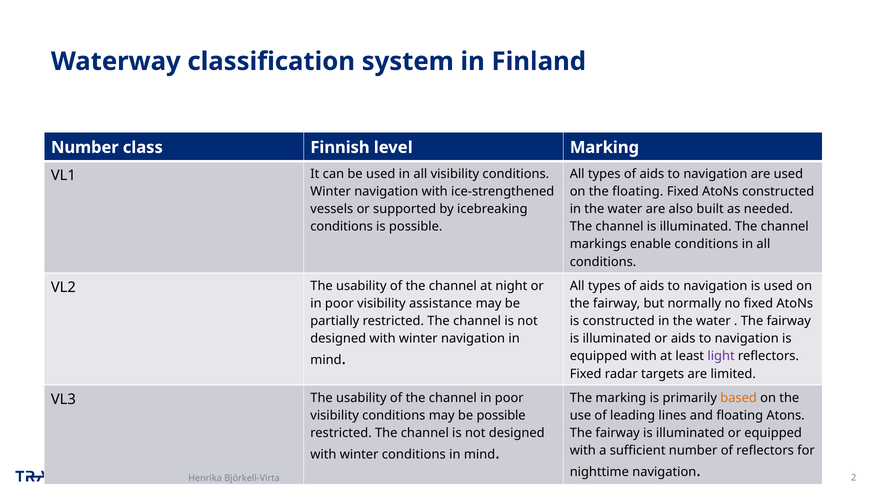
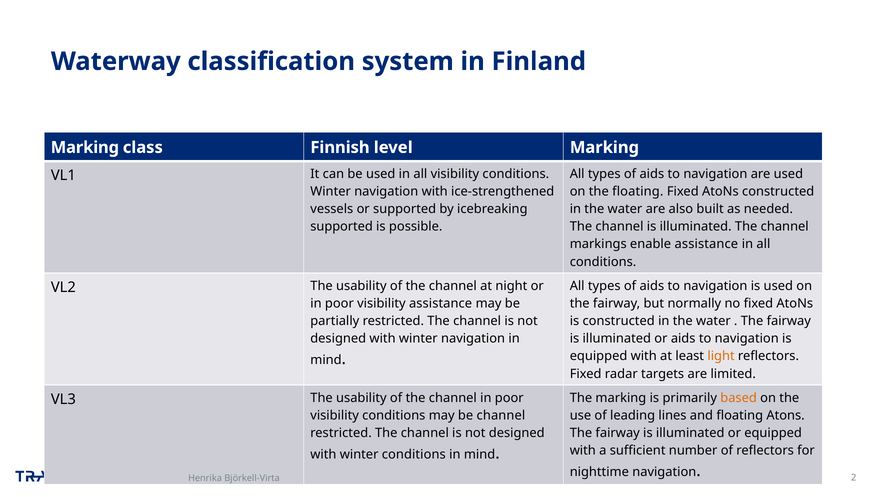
Number at (85, 147): Number -> Marking
conditions at (342, 227): conditions -> supported
enable conditions: conditions -> assistance
light colour: purple -> orange
be possible: possible -> channel
